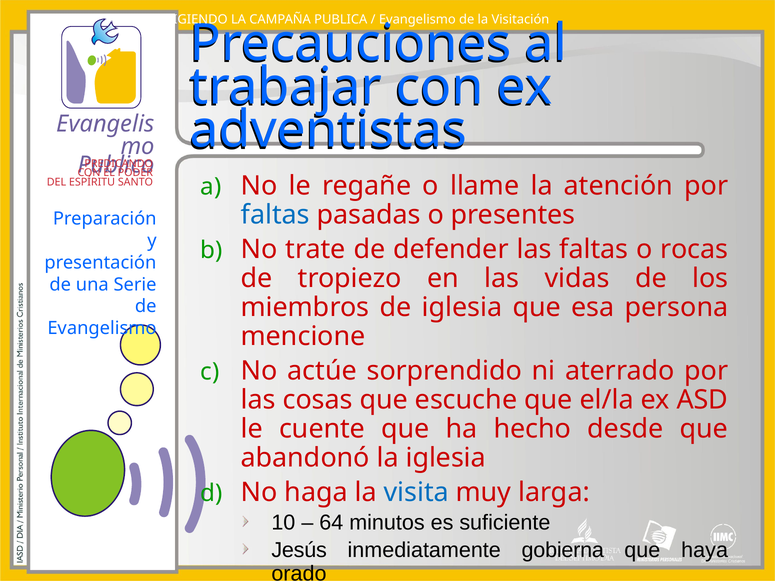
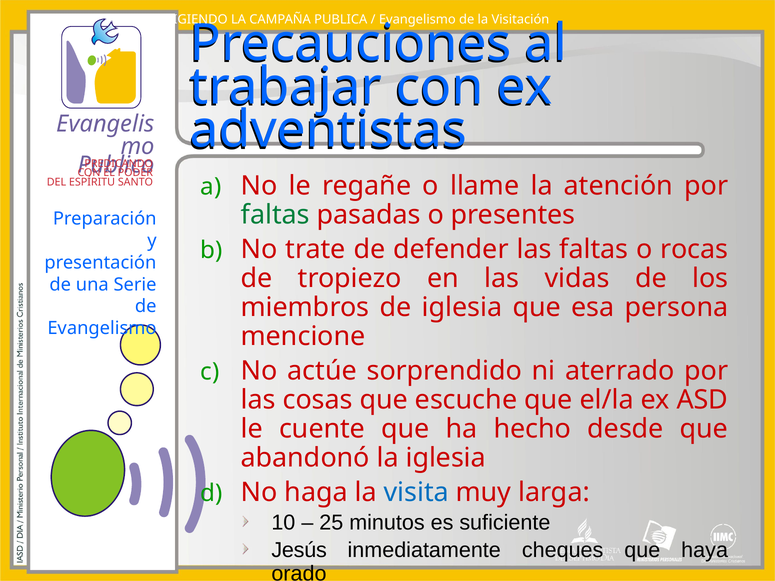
faltas at (275, 215) colour: blue -> green
64: 64 -> 25
gobierna: gobierna -> cheques
